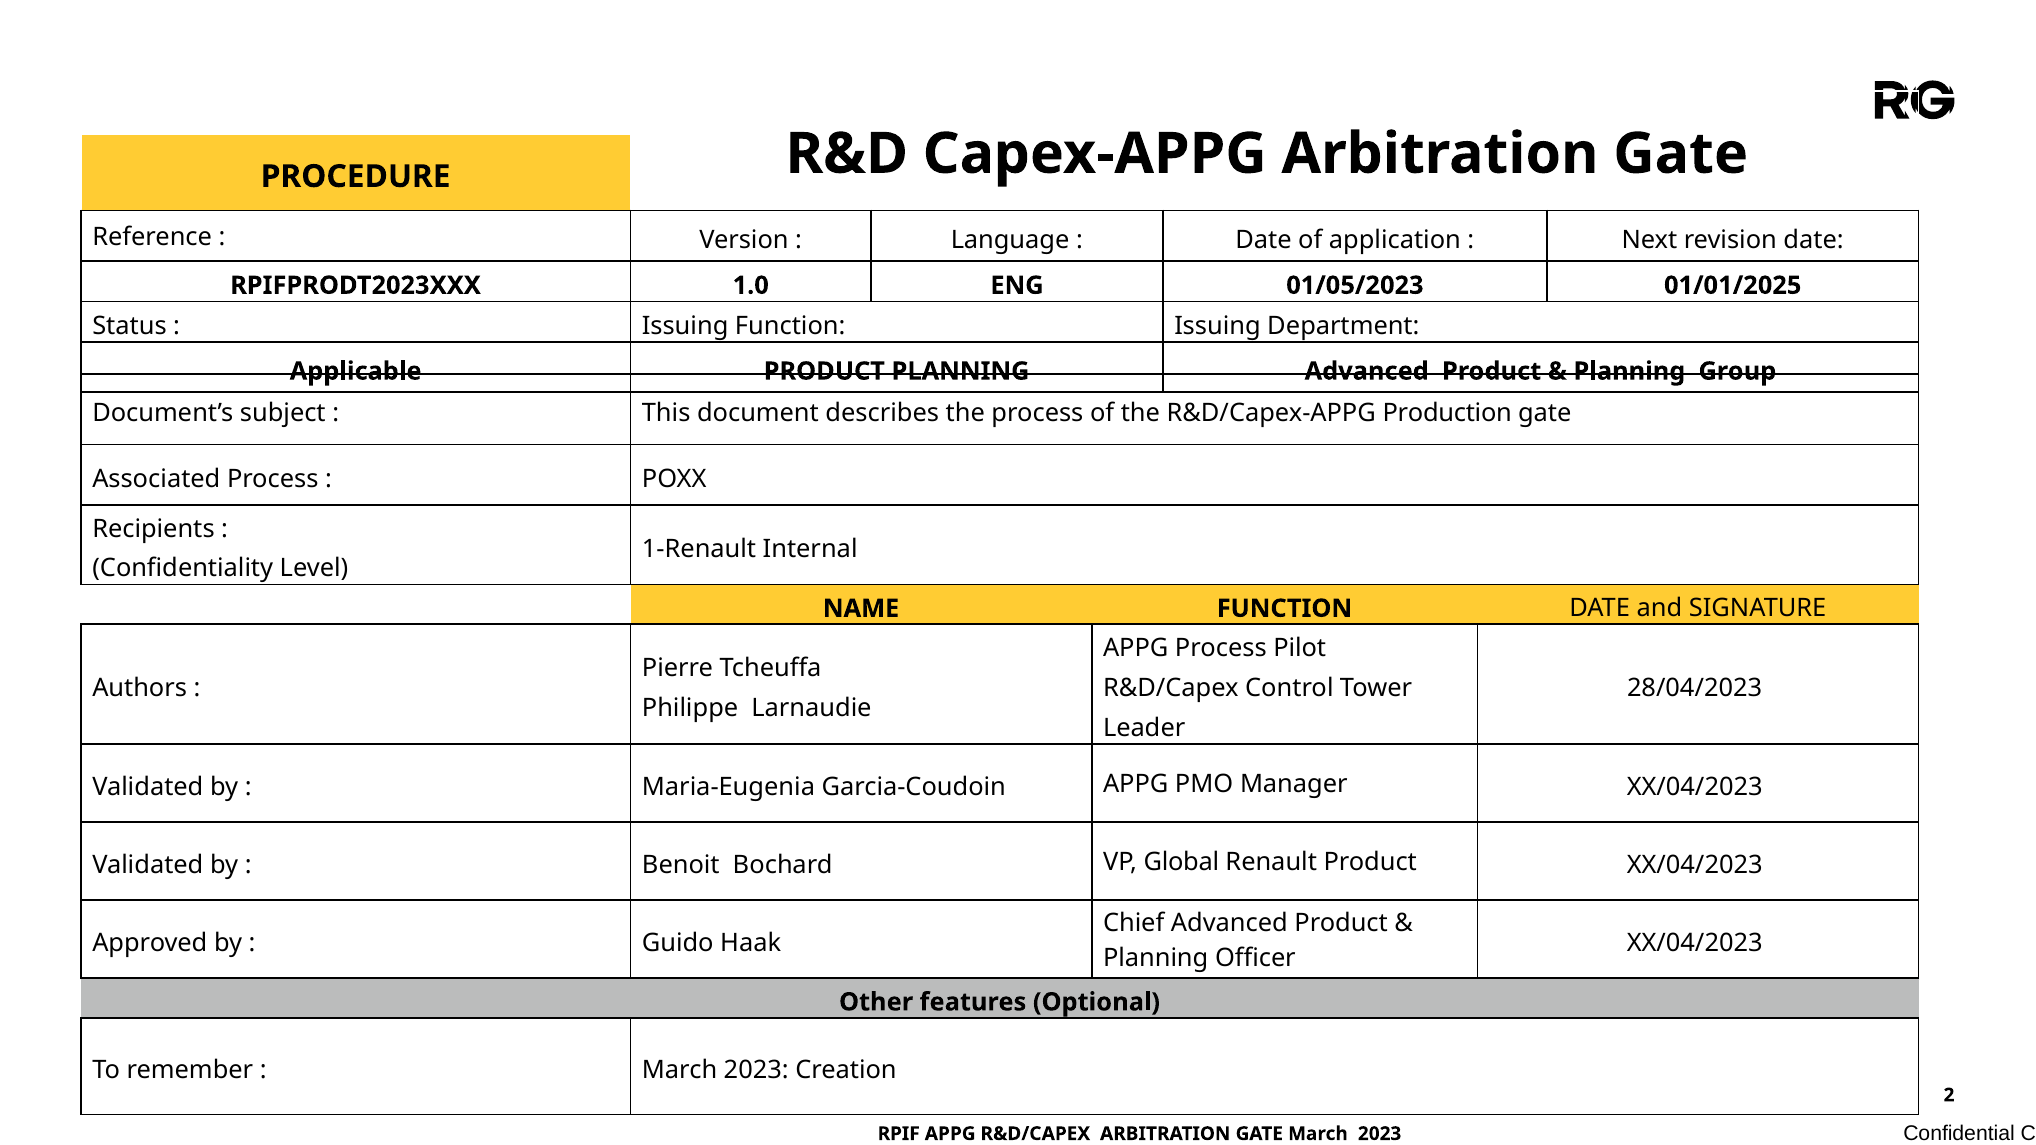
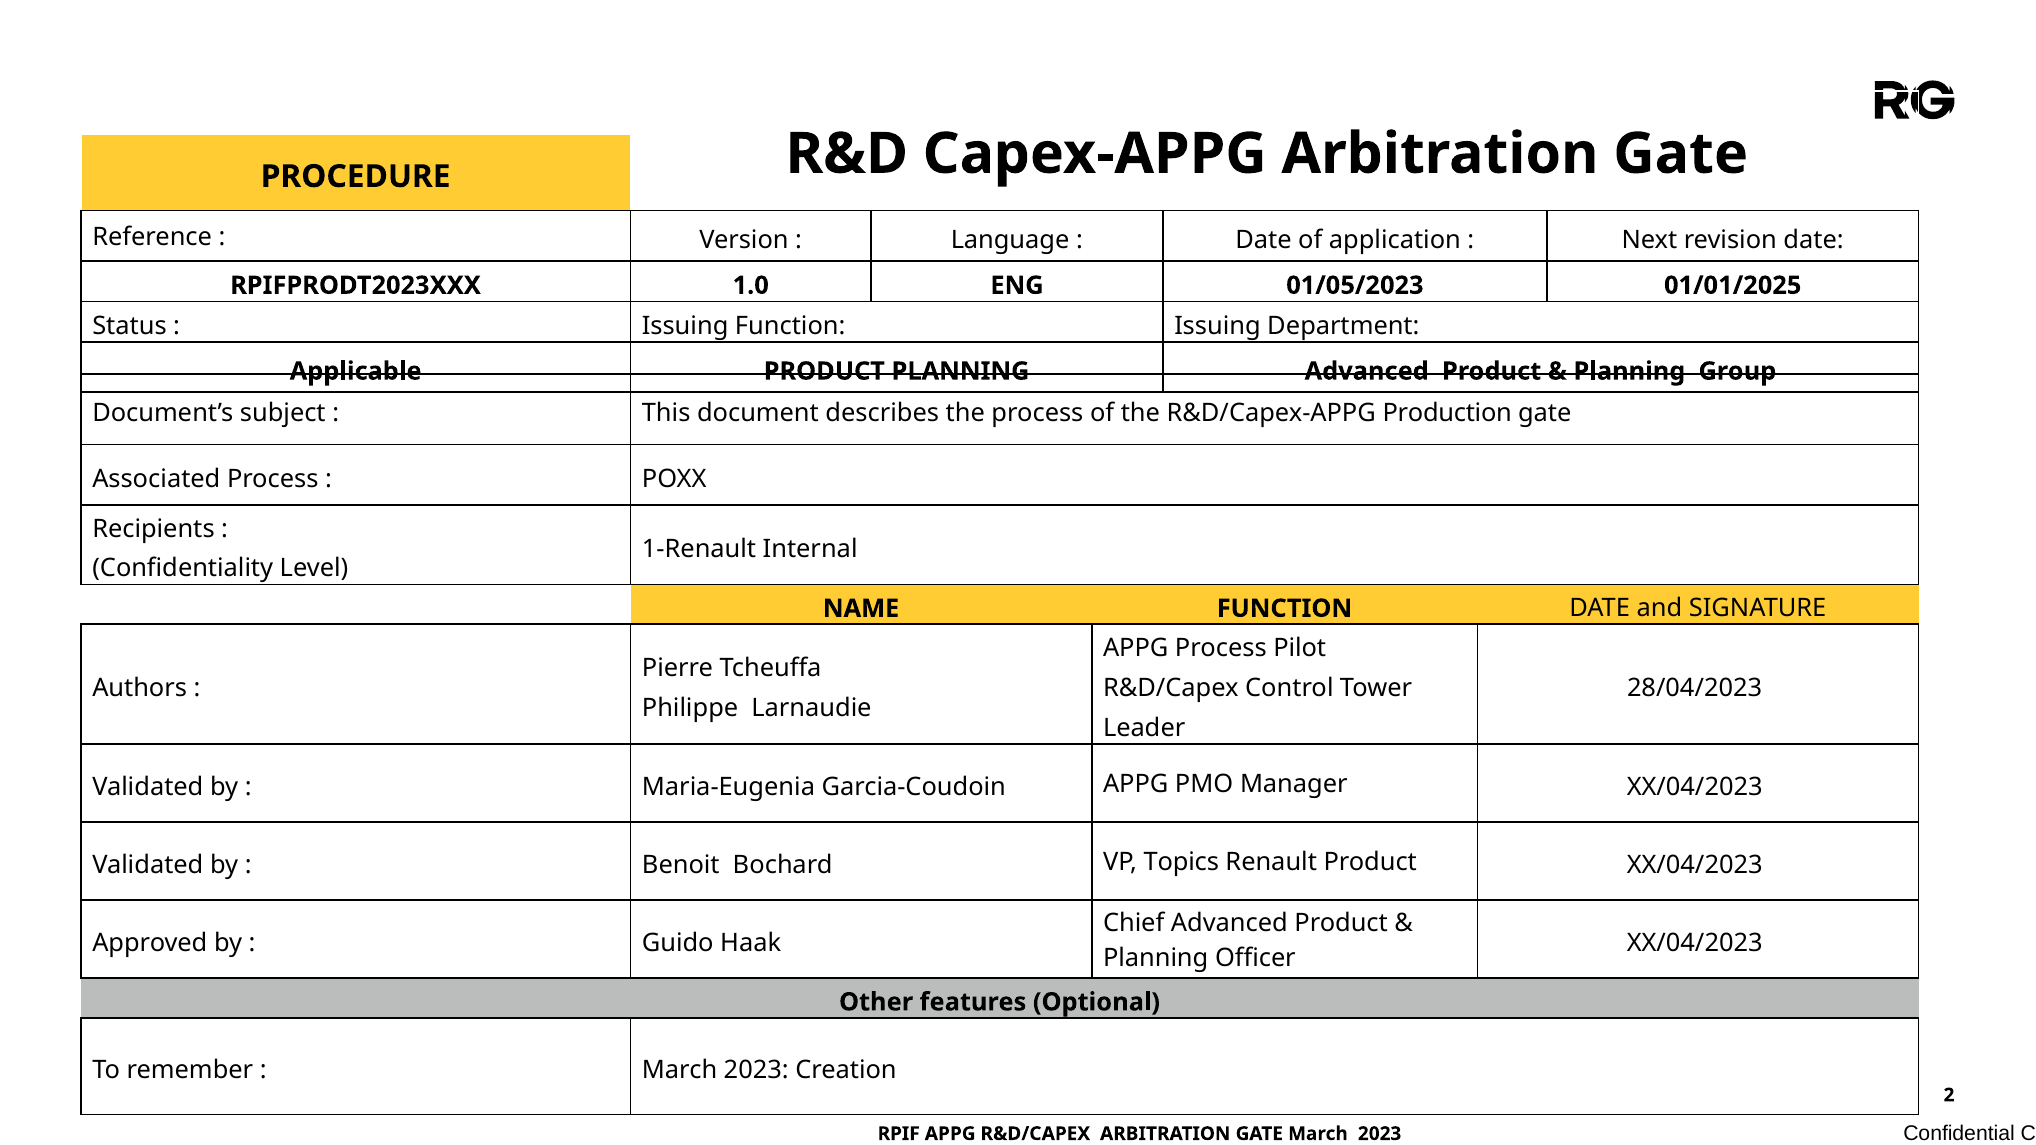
Global: Global -> Topics
